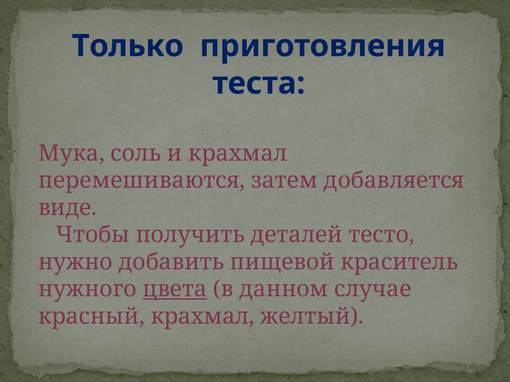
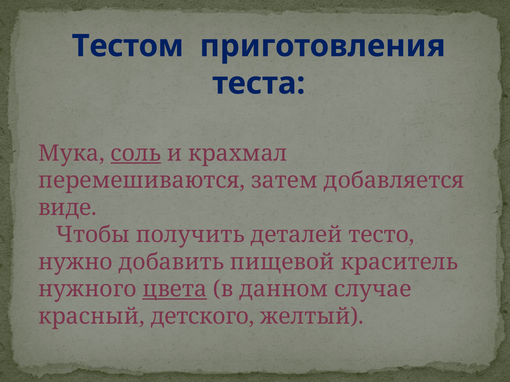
Только: Только -> Тестом
соль underline: none -> present
красный крахмал: крахмал -> детского
